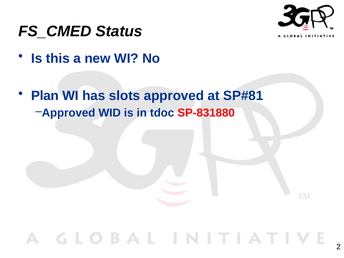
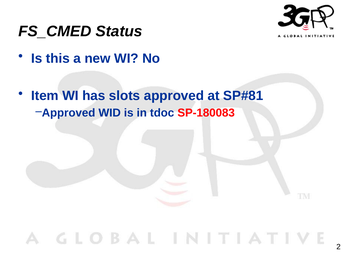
Plan: Plan -> Item
SP-831880: SP-831880 -> SP-180083
